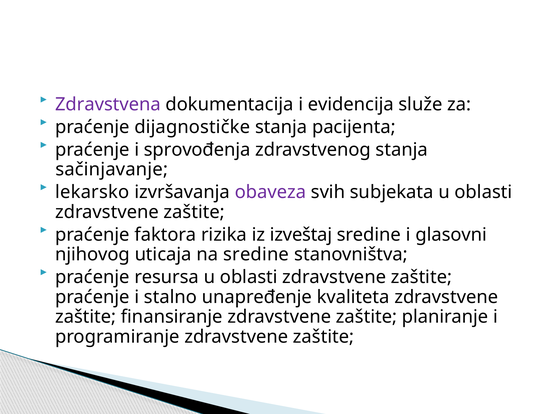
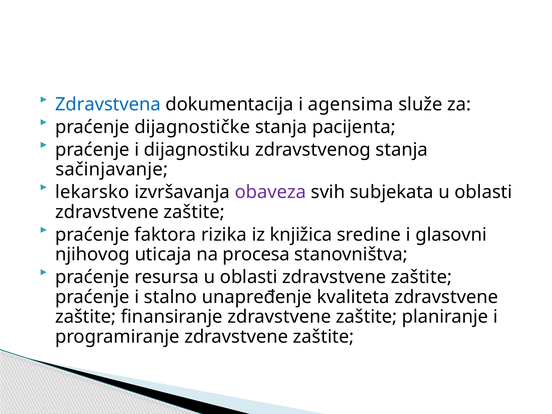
Zdravstvena colour: purple -> blue
evidencija: evidencija -> agensima
sprovođenja: sprovođenja -> dijagnostiku
izveštaj: izveštaj -> knjižica
na sredine: sredine -> procesa
